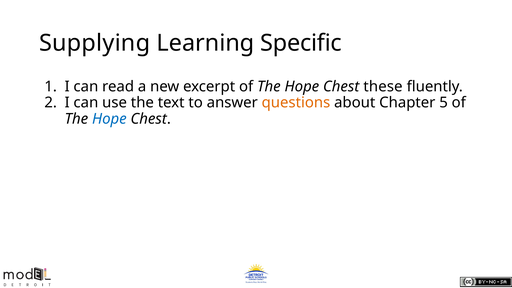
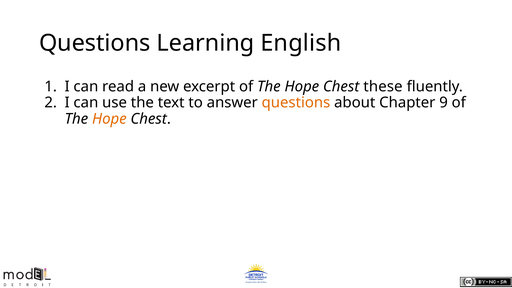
Supplying at (95, 43): Supplying -> Questions
Specific: Specific -> English
5: 5 -> 9
Hope at (109, 119) colour: blue -> orange
